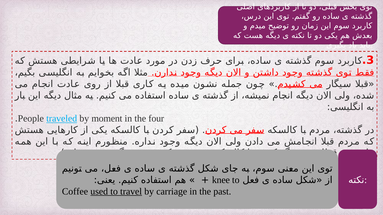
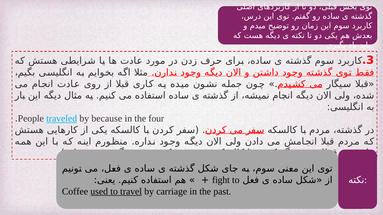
moment: moment -> because
knee: knee -> fight
